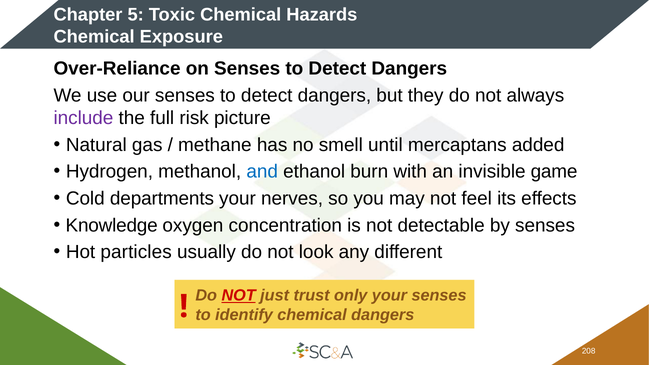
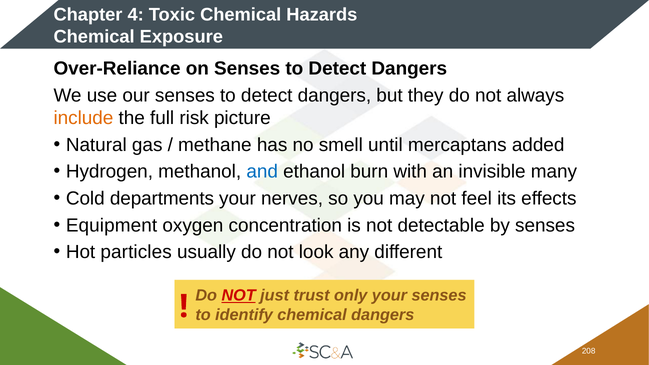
5: 5 -> 4
include colour: purple -> orange
game: game -> many
Knowledge: Knowledge -> Equipment
